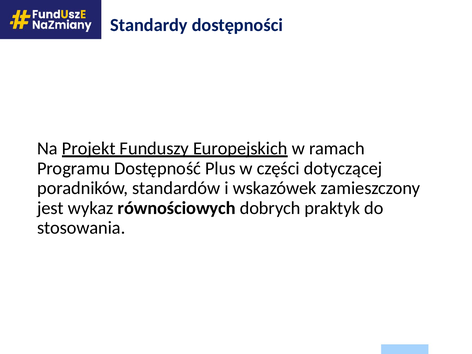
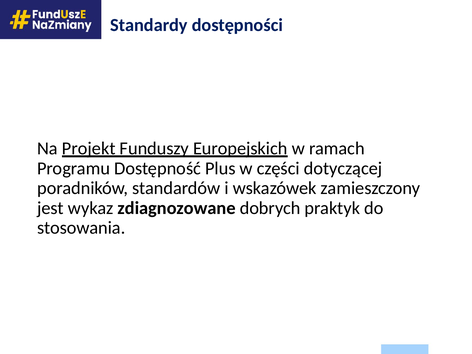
równościowych: równościowych -> zdiagnozowane
